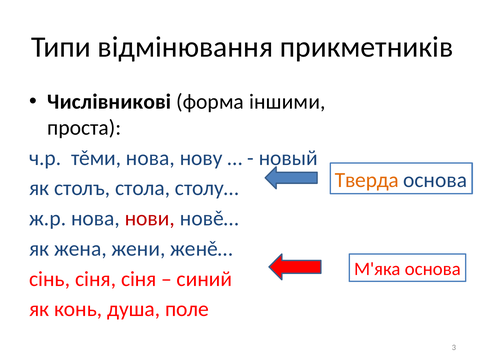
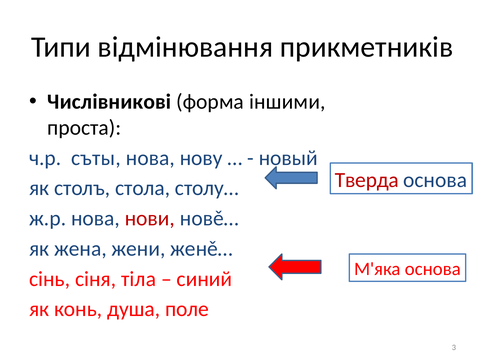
тěми: тěми -> съты
Тверда colour: orange -> red
сіня сіня: сіня -> тіла
